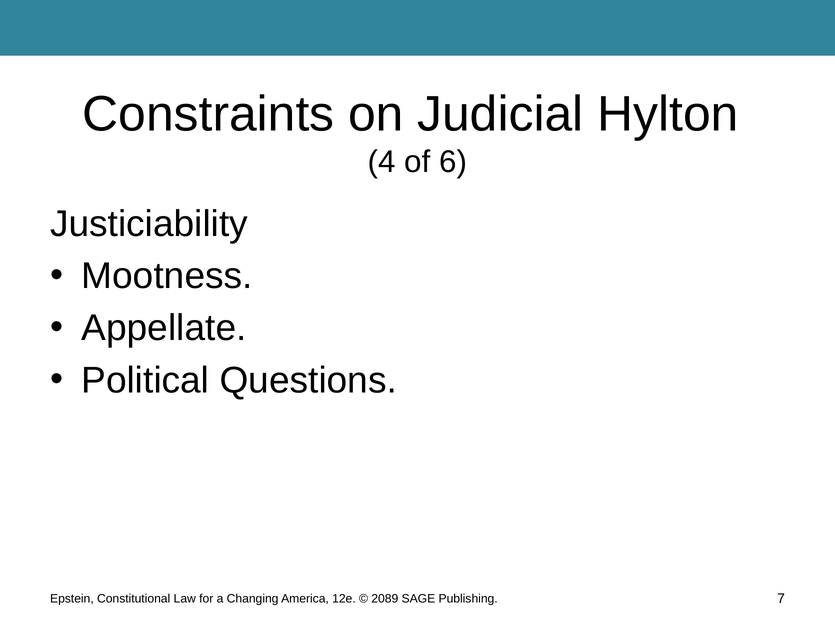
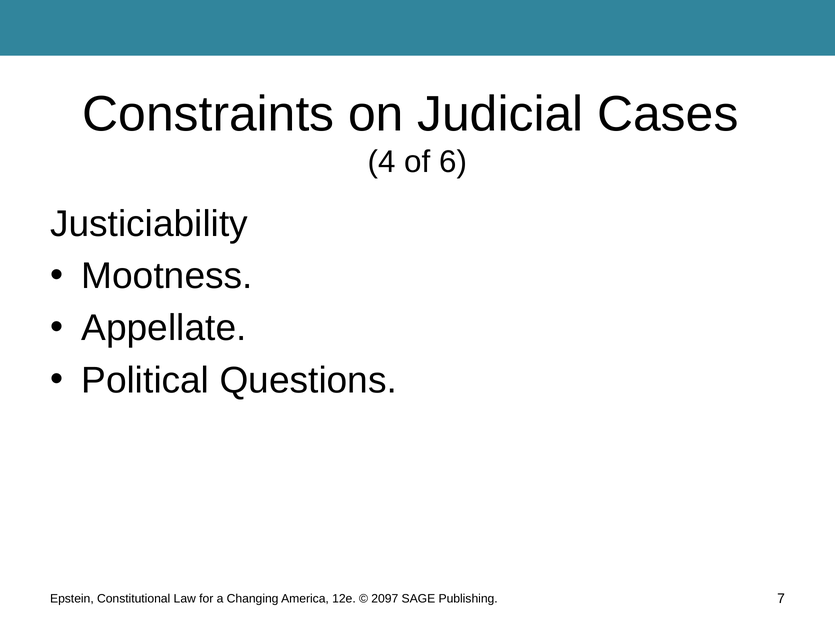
Hylton: Hylton -> Cases
2089: 2089 -> 2097
